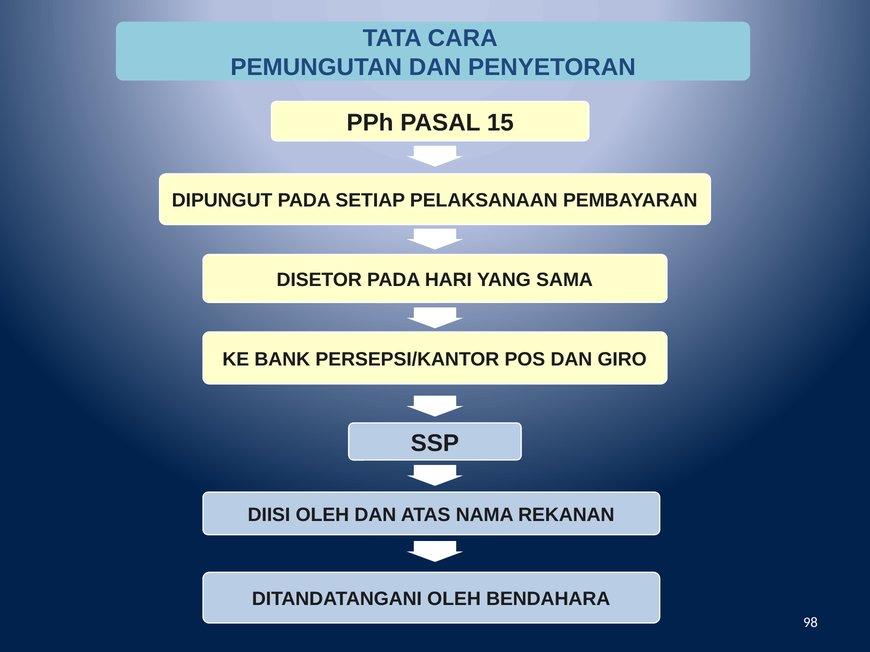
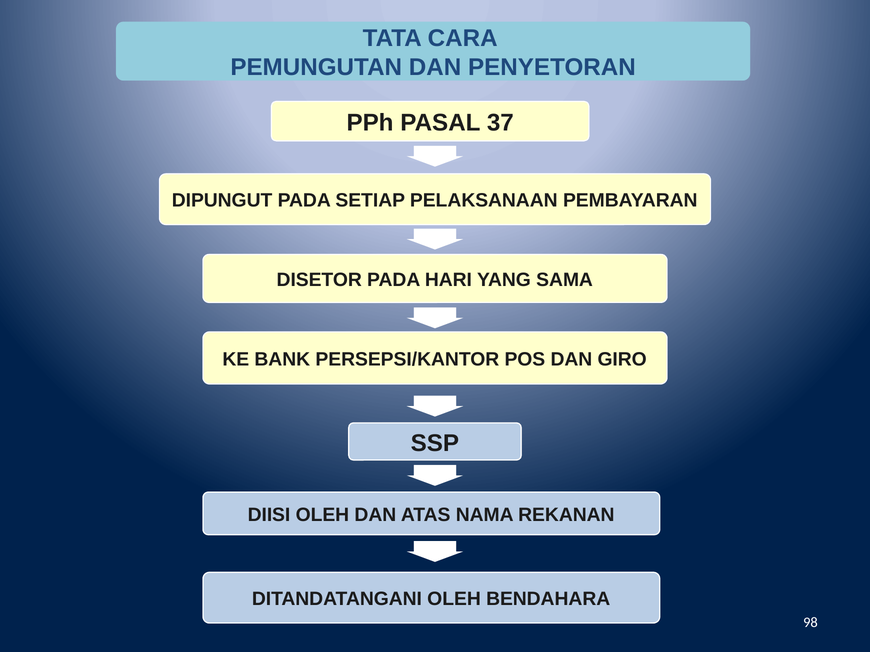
15: 15 -> 37
